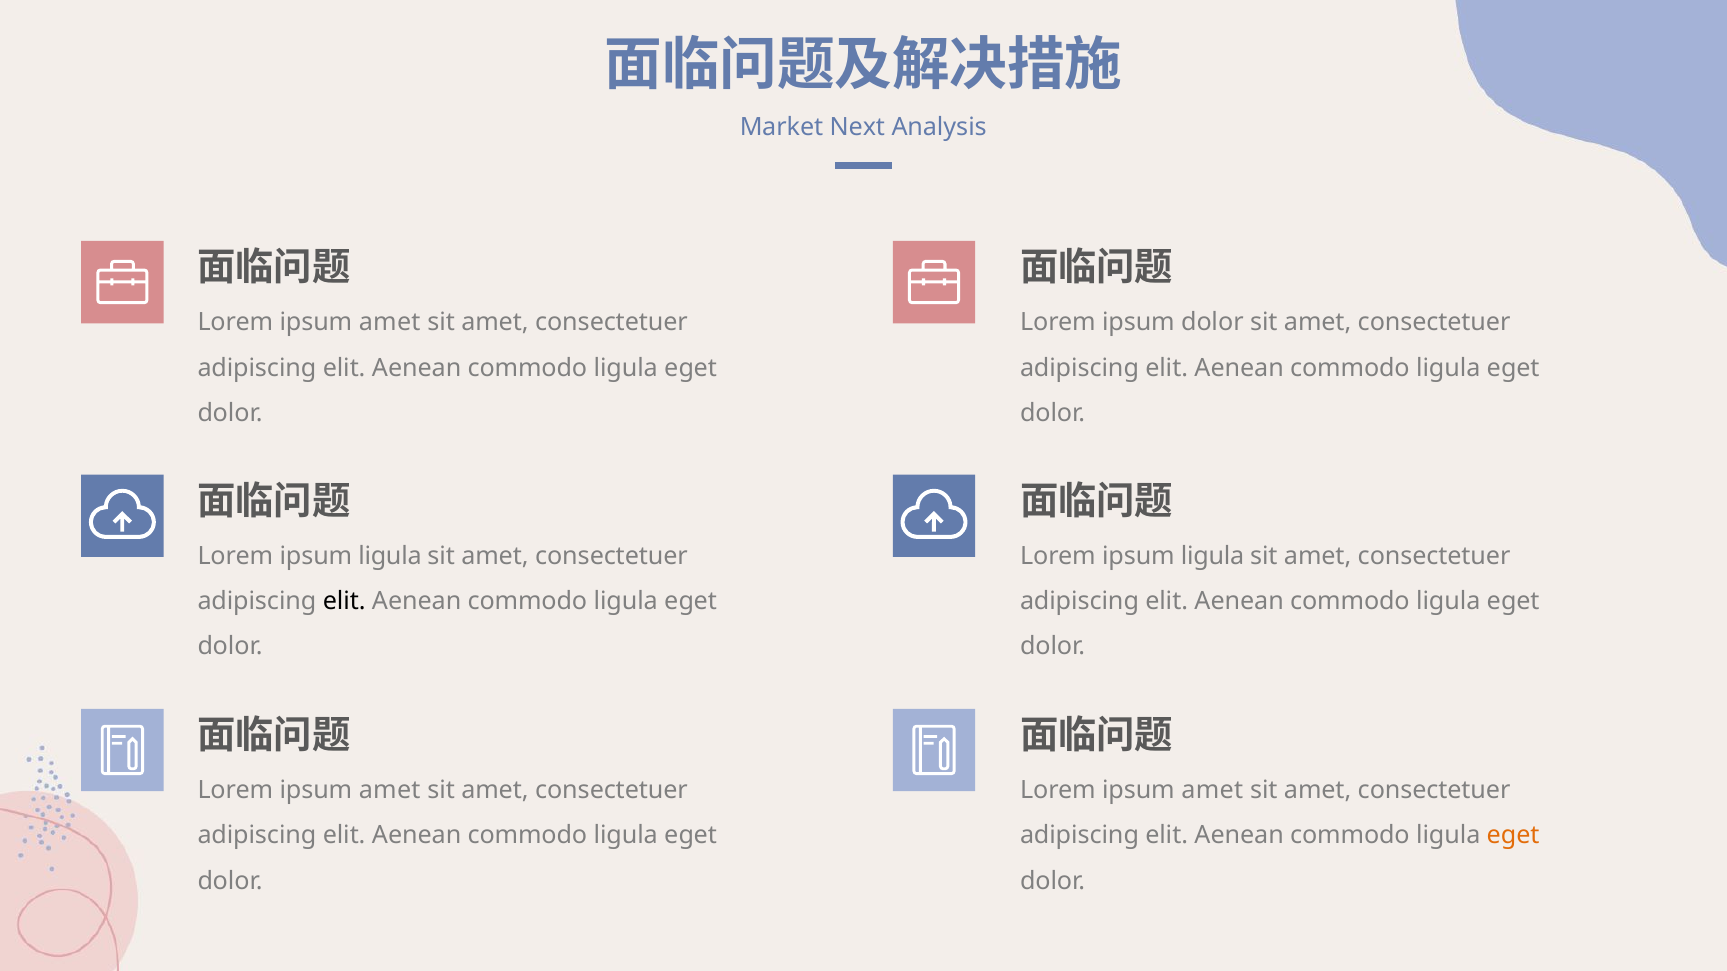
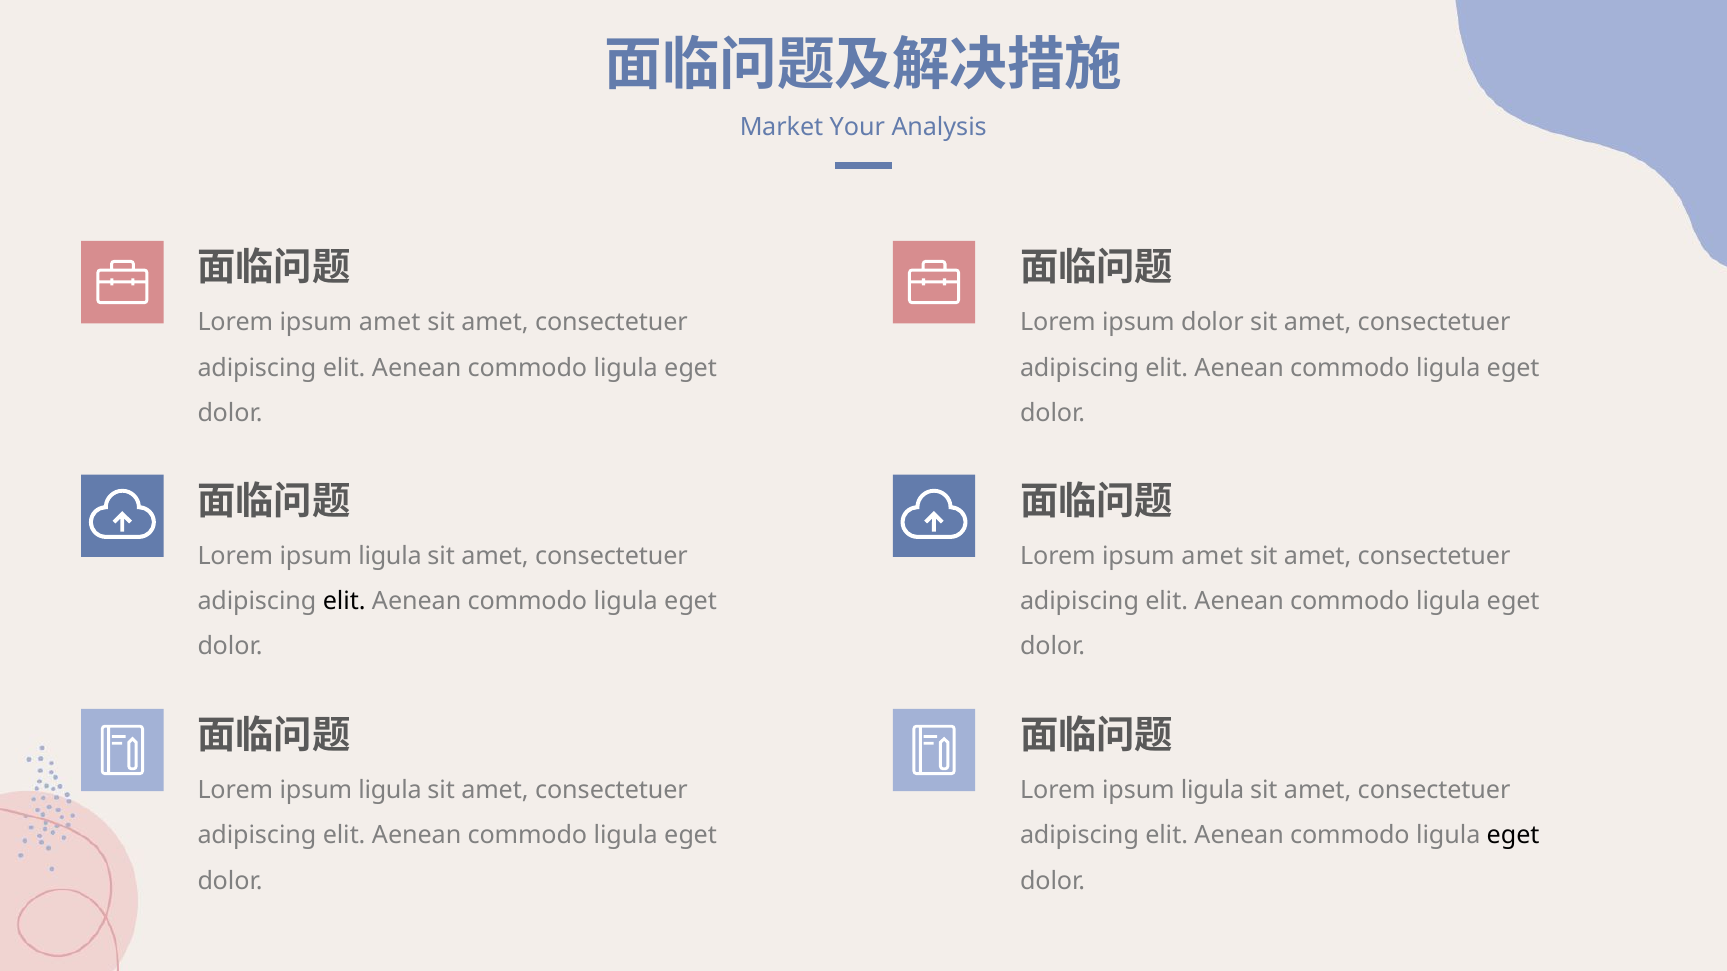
Next: Next -> Your
ligula at (1213, 556): ligula -> amet
amet at (390, 791): amet -> ligula
amet at (1212, 791): amet -> ligula
eget at (1513, 836) colour: orange -> black
